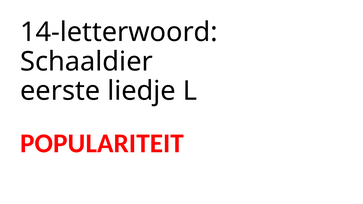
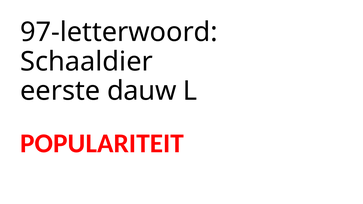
14-letterwoord: 14-letterwoord -> 97-letterwoord
liedje: liedje -> dauw
